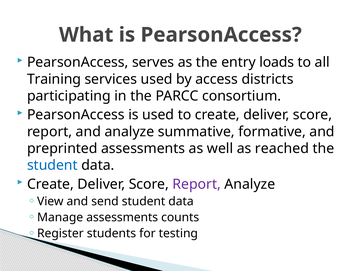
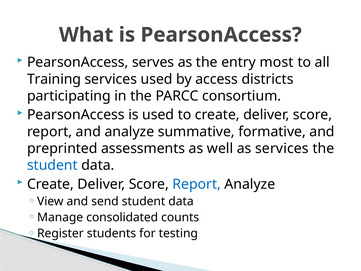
loads: loads -> most
as reached: reached -> services
Report at (197, 184) colour: purple -> blue
Manage assessments: assessments -> consolidated
